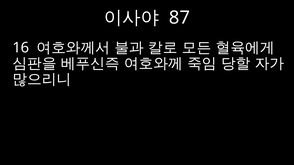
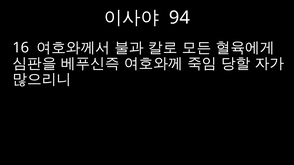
87: 87 -> 94
